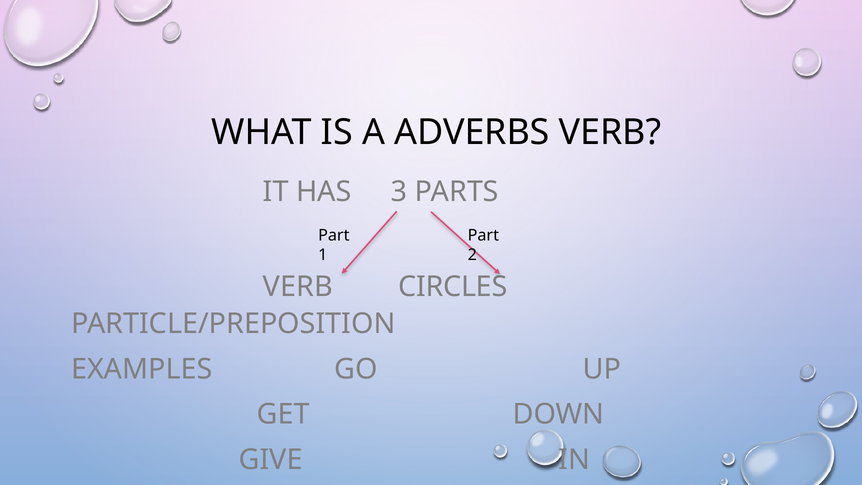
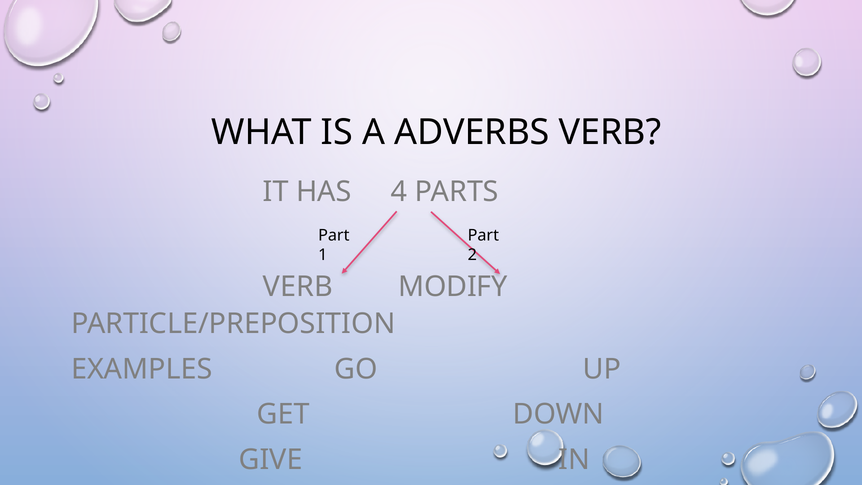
3: 3 -> 4
CIRCLES: CIRCLES -> MODIFY
